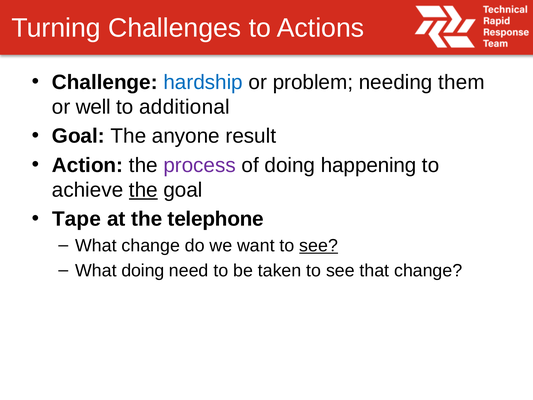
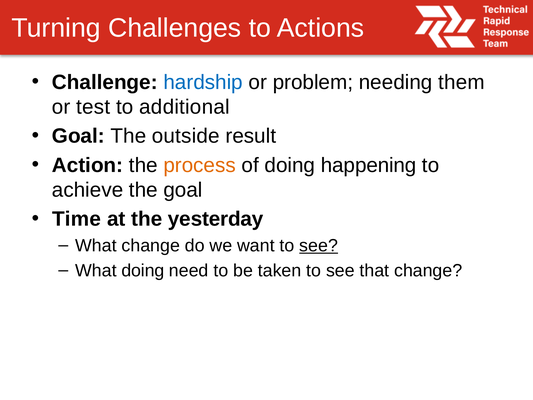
well: well -> test
anyone: anyone -> outside
process colour: purple -> orange
the at (143, 190) underline: present -> none
Tape: Tape -> Time
telephone: telephone -> yesterday
